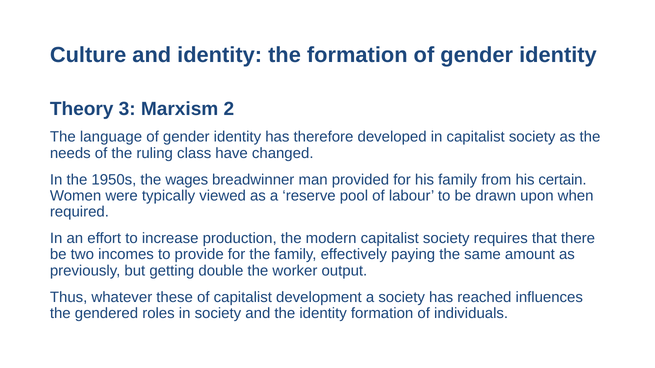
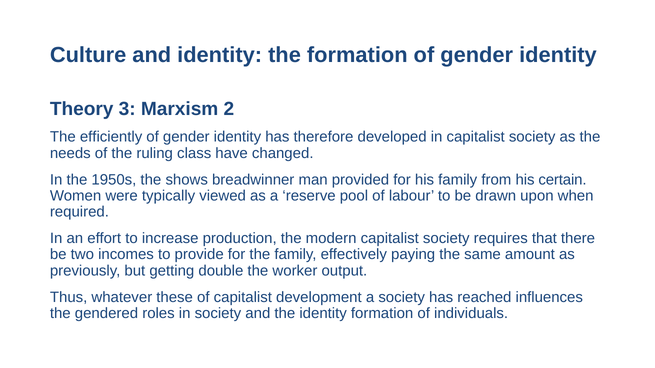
language: language -> efficiently
wages: wages -> shows
